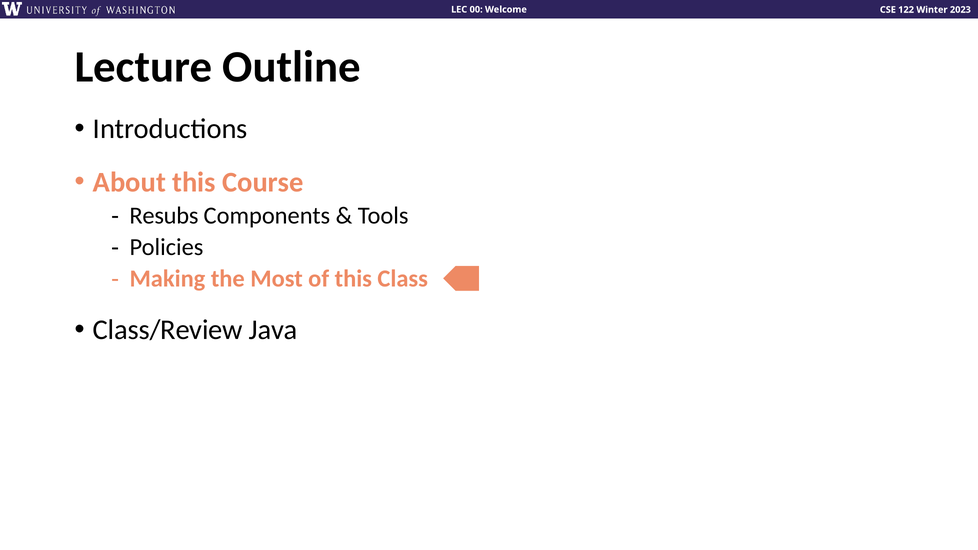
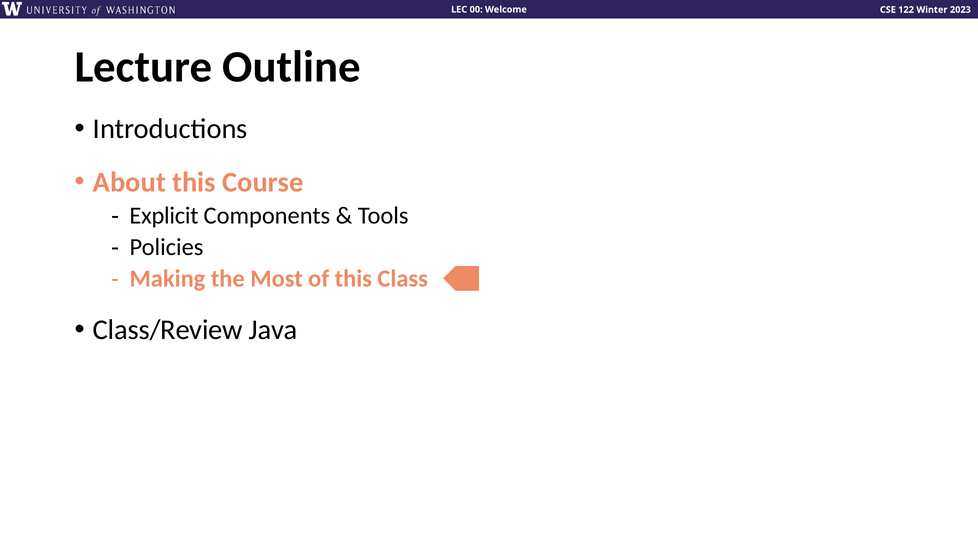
Resubs: Resubs -> Explicit
